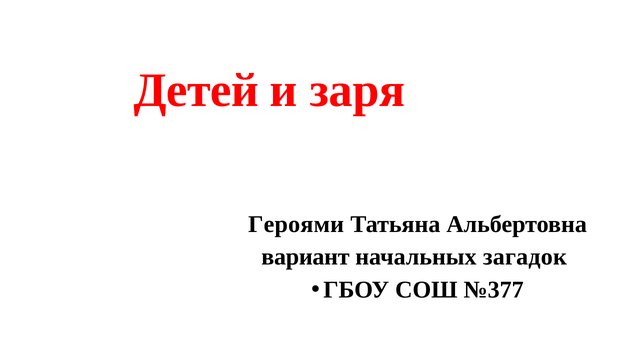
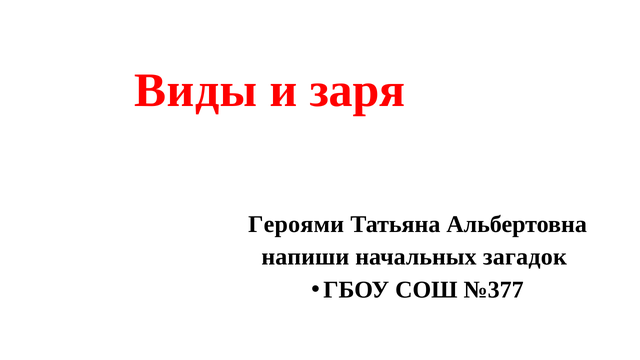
Детей: Детей -> Виды
вариант: вариант -> напиши
